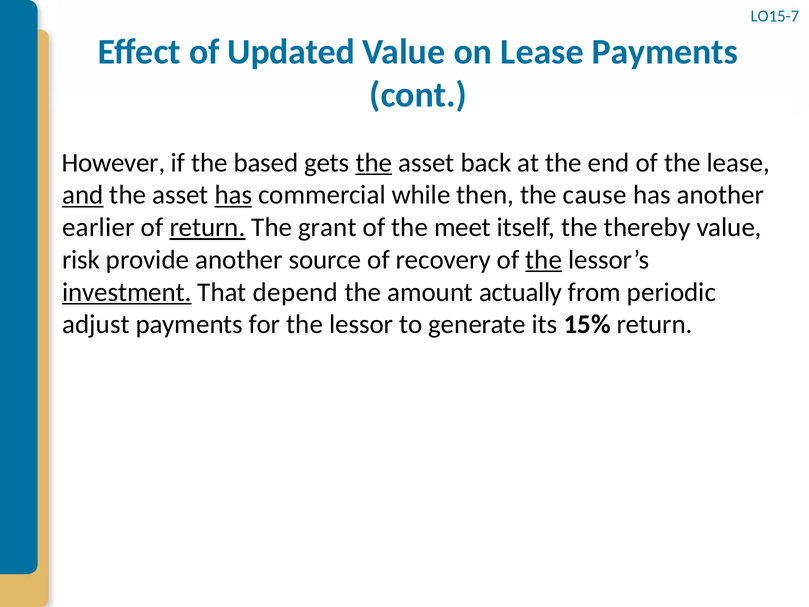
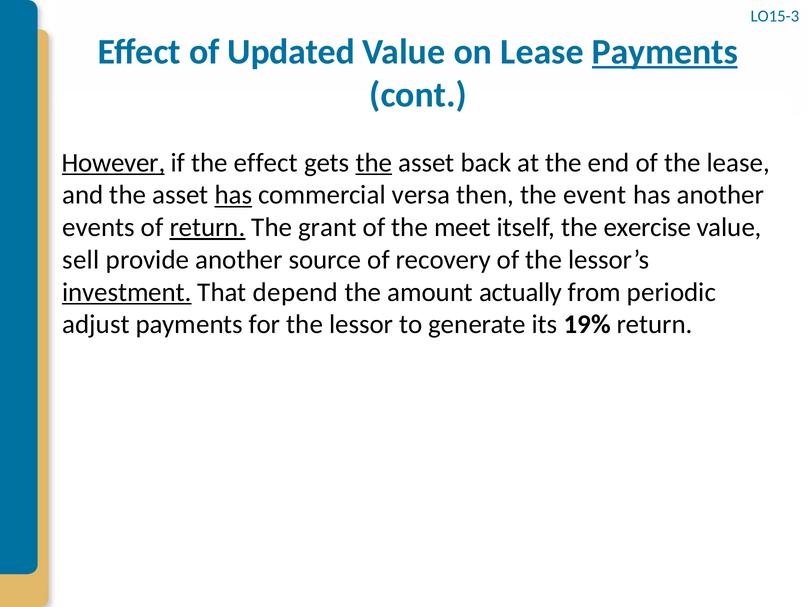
LO15-7: LO15-7 -> LO15-3
Payments at (665, 52) underline: none -> present
However underline: none -> present
the based: based -> effect
and underline: present -> none
while: while -> versa
cause: cause -> event
earlier: earlier -> events
thereby: thereby -> exercise
risk: risk -> sell
the at (544, 260) underline: present -> none
15%: 15% -> 19%
